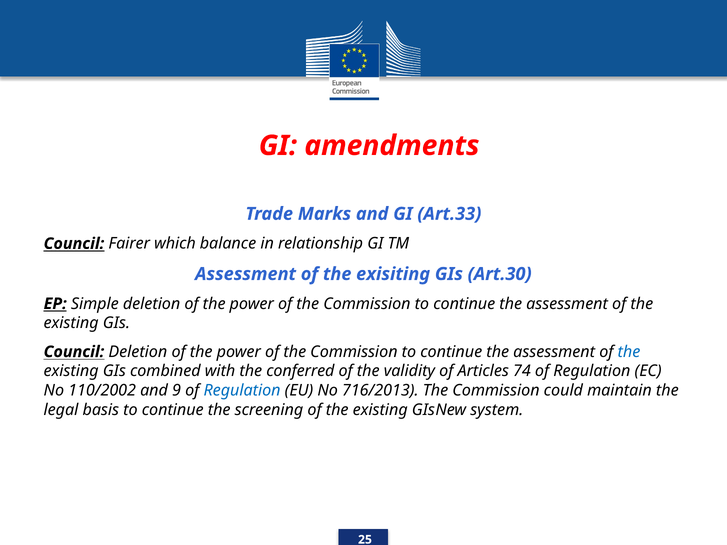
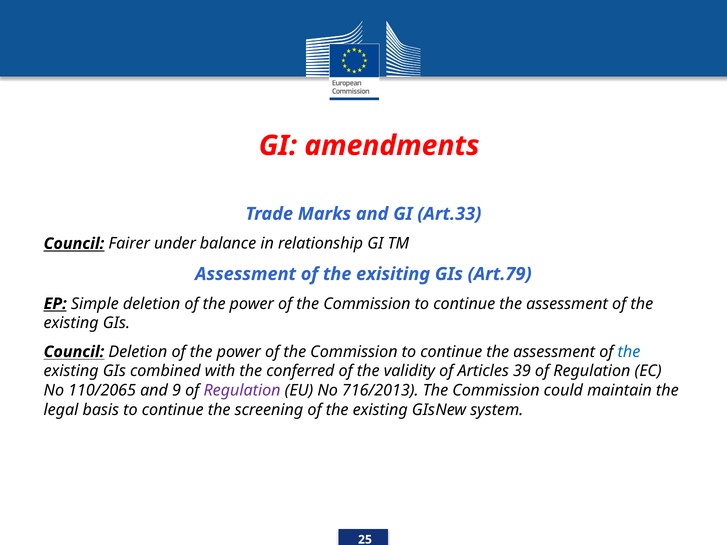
which: which -> under
Art.30: Art.30 -> Art.79
74: 74 -> 39
110/2002: 110/2002 -> 110/2065
Regulation at (242, 391) colour: blue -> purple
